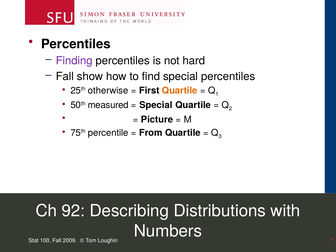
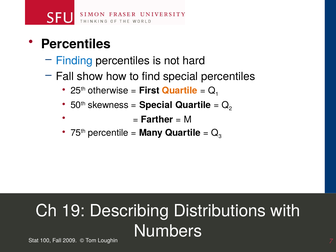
Finding colour: purple -> blue
measured: measured -> skewness
Picture: Picture -> Farther
From: From -> Many
92: 92 -> 19
